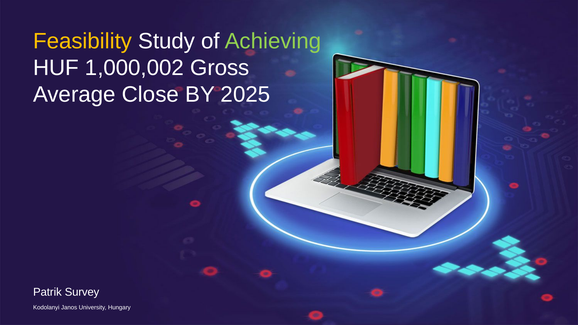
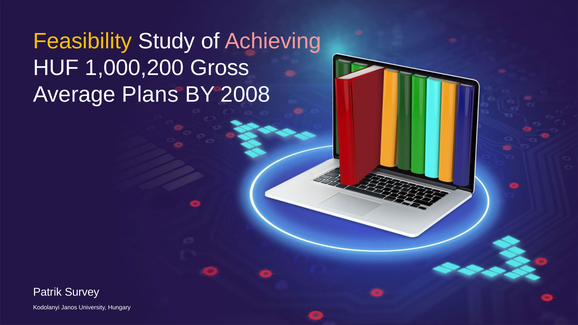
Achieving colour: light green -> pink
1,000,002: 1,000,002 -> 1,000,200
Close: Close -> Plans
2025: 2025 -> 2008
